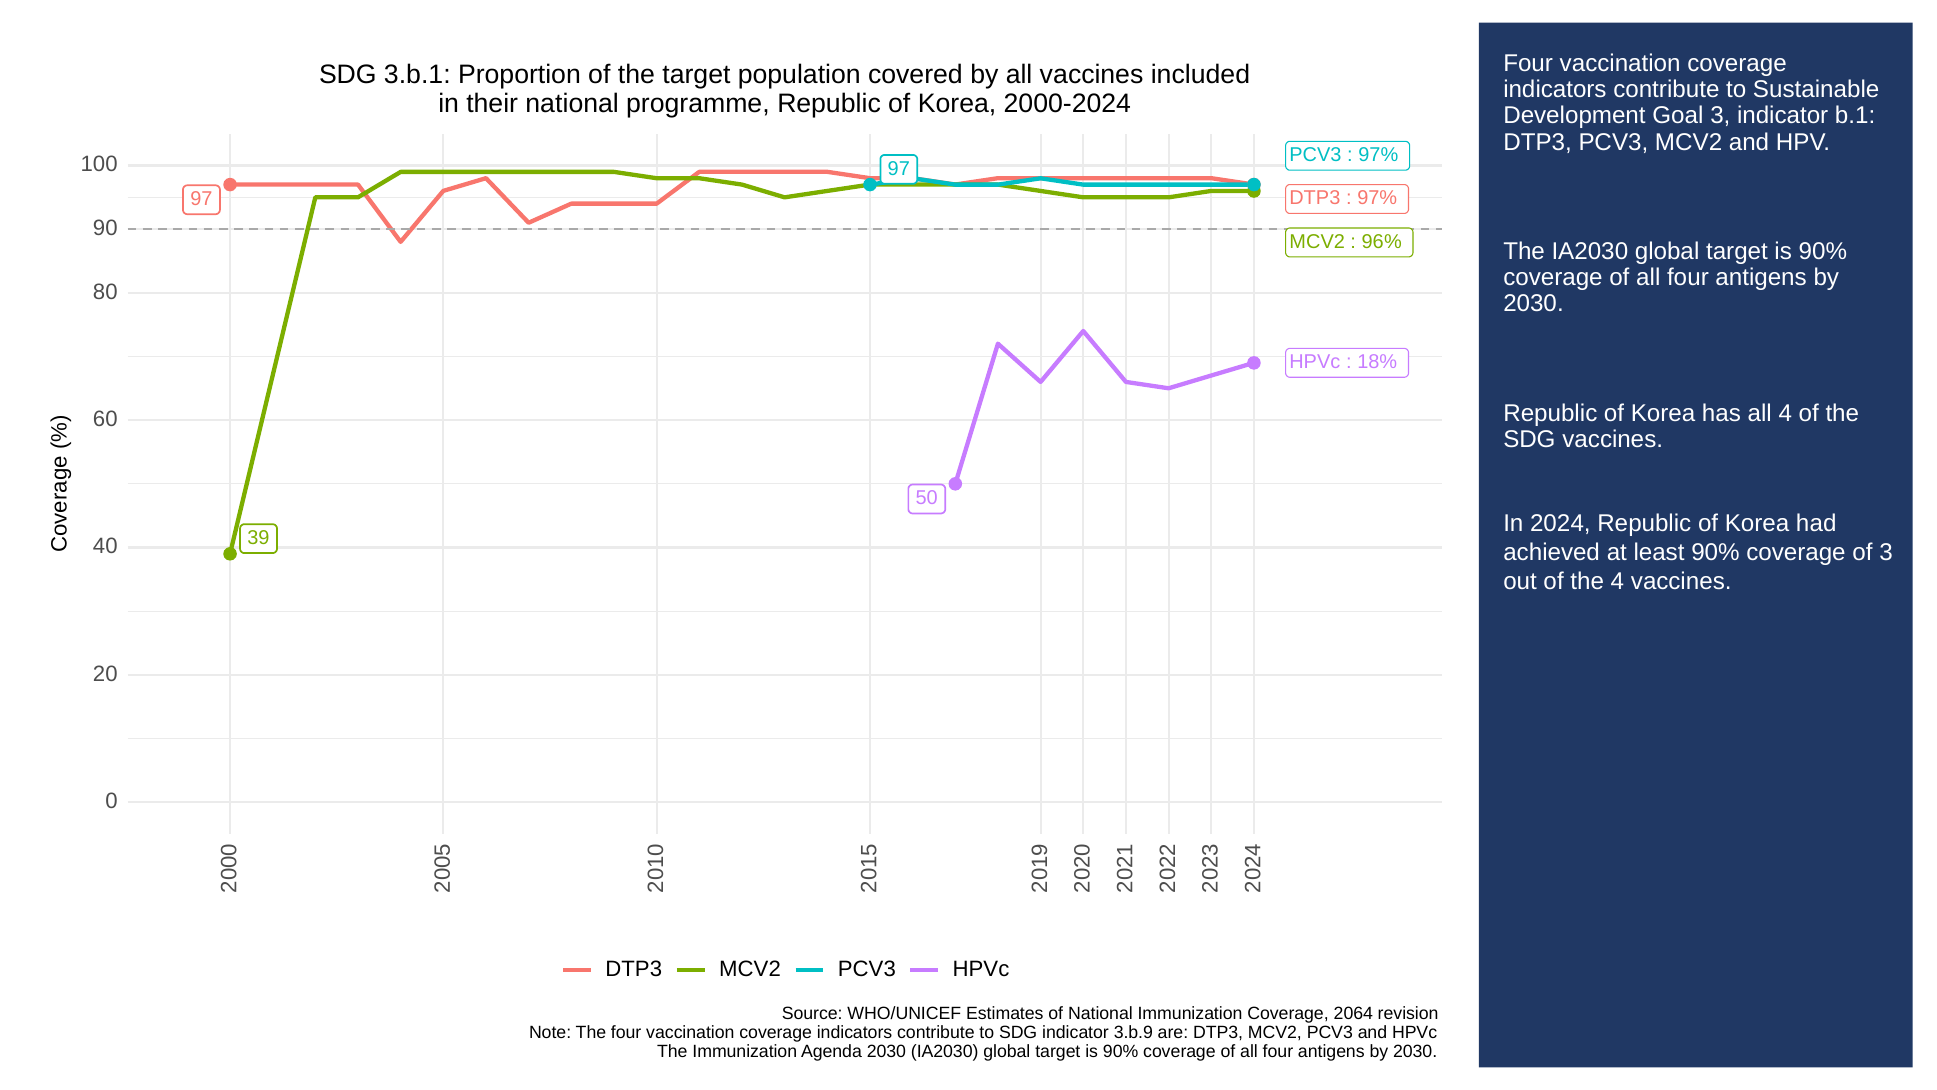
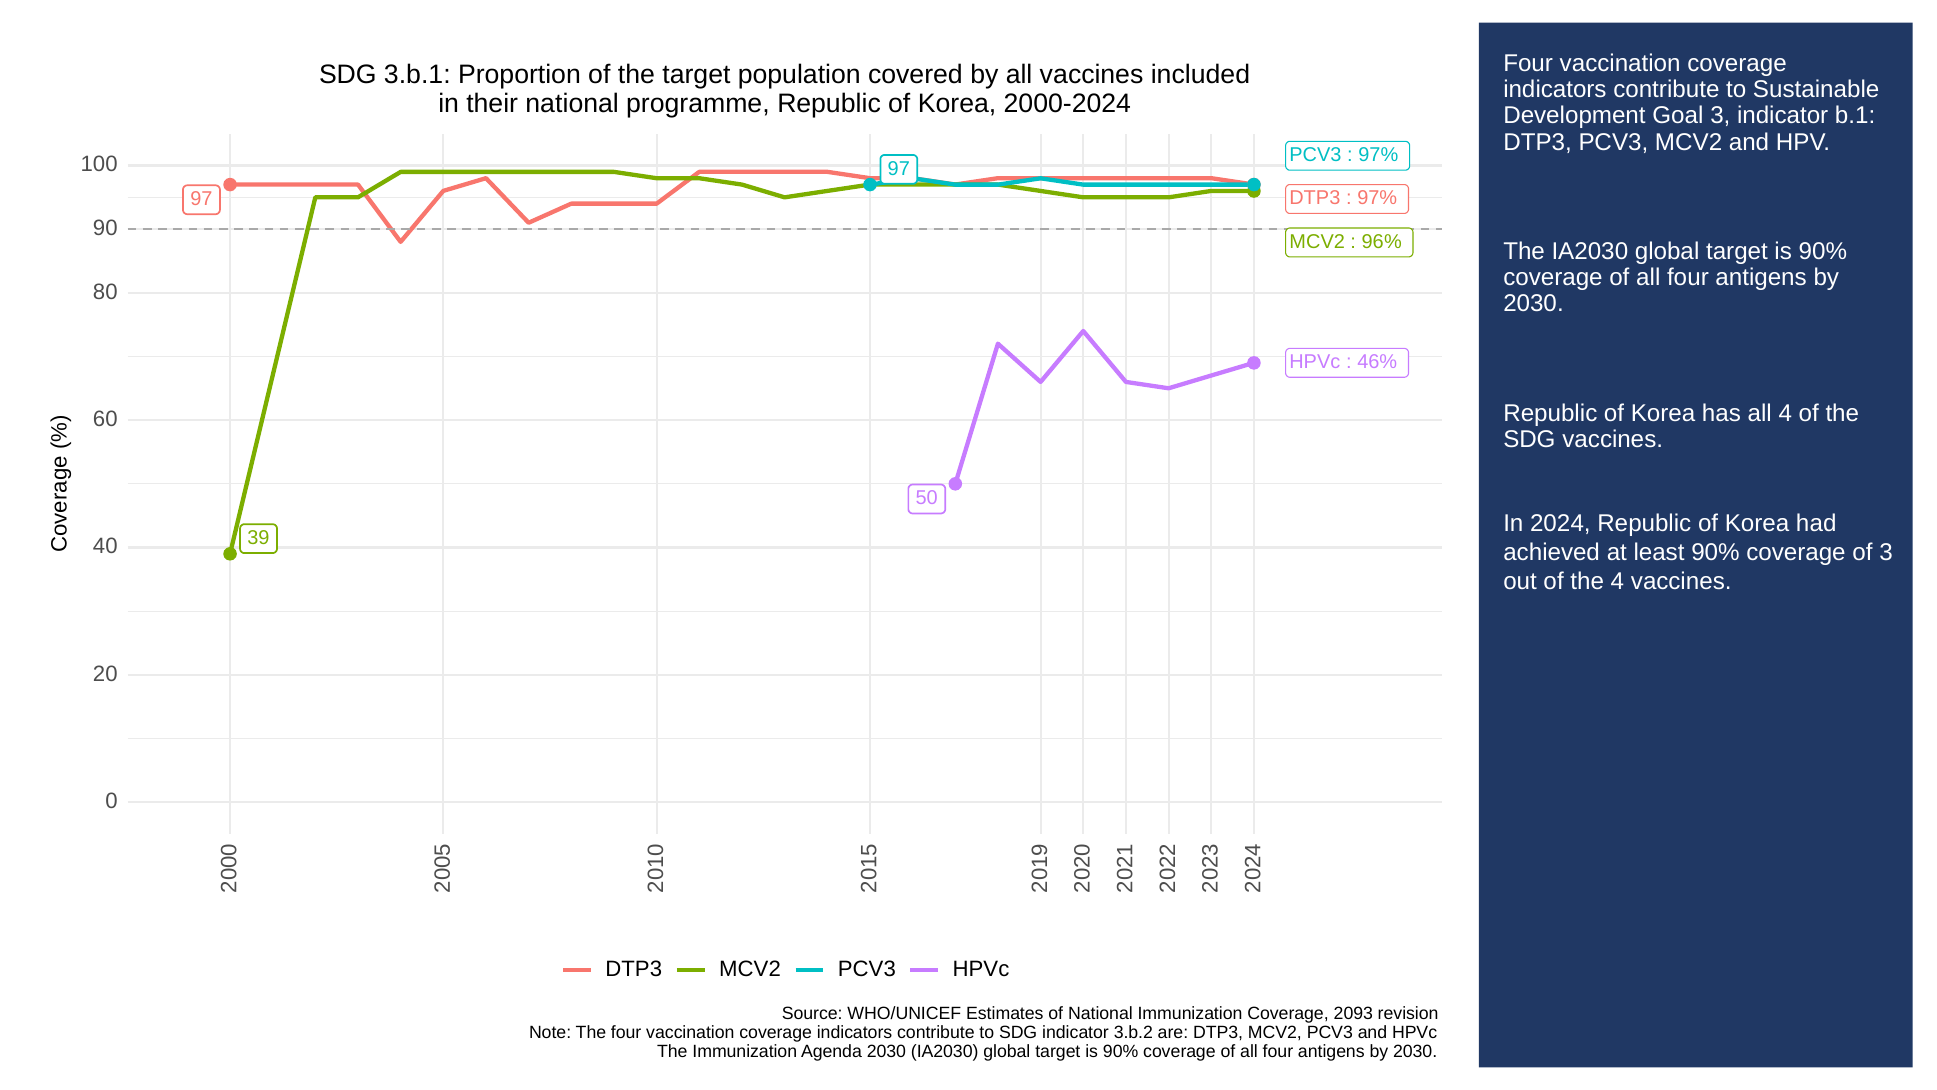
18%: 18% -> 46%
2064: 2064 -> 2093
3.b.9: 3.b.9 -> 3.b.2
